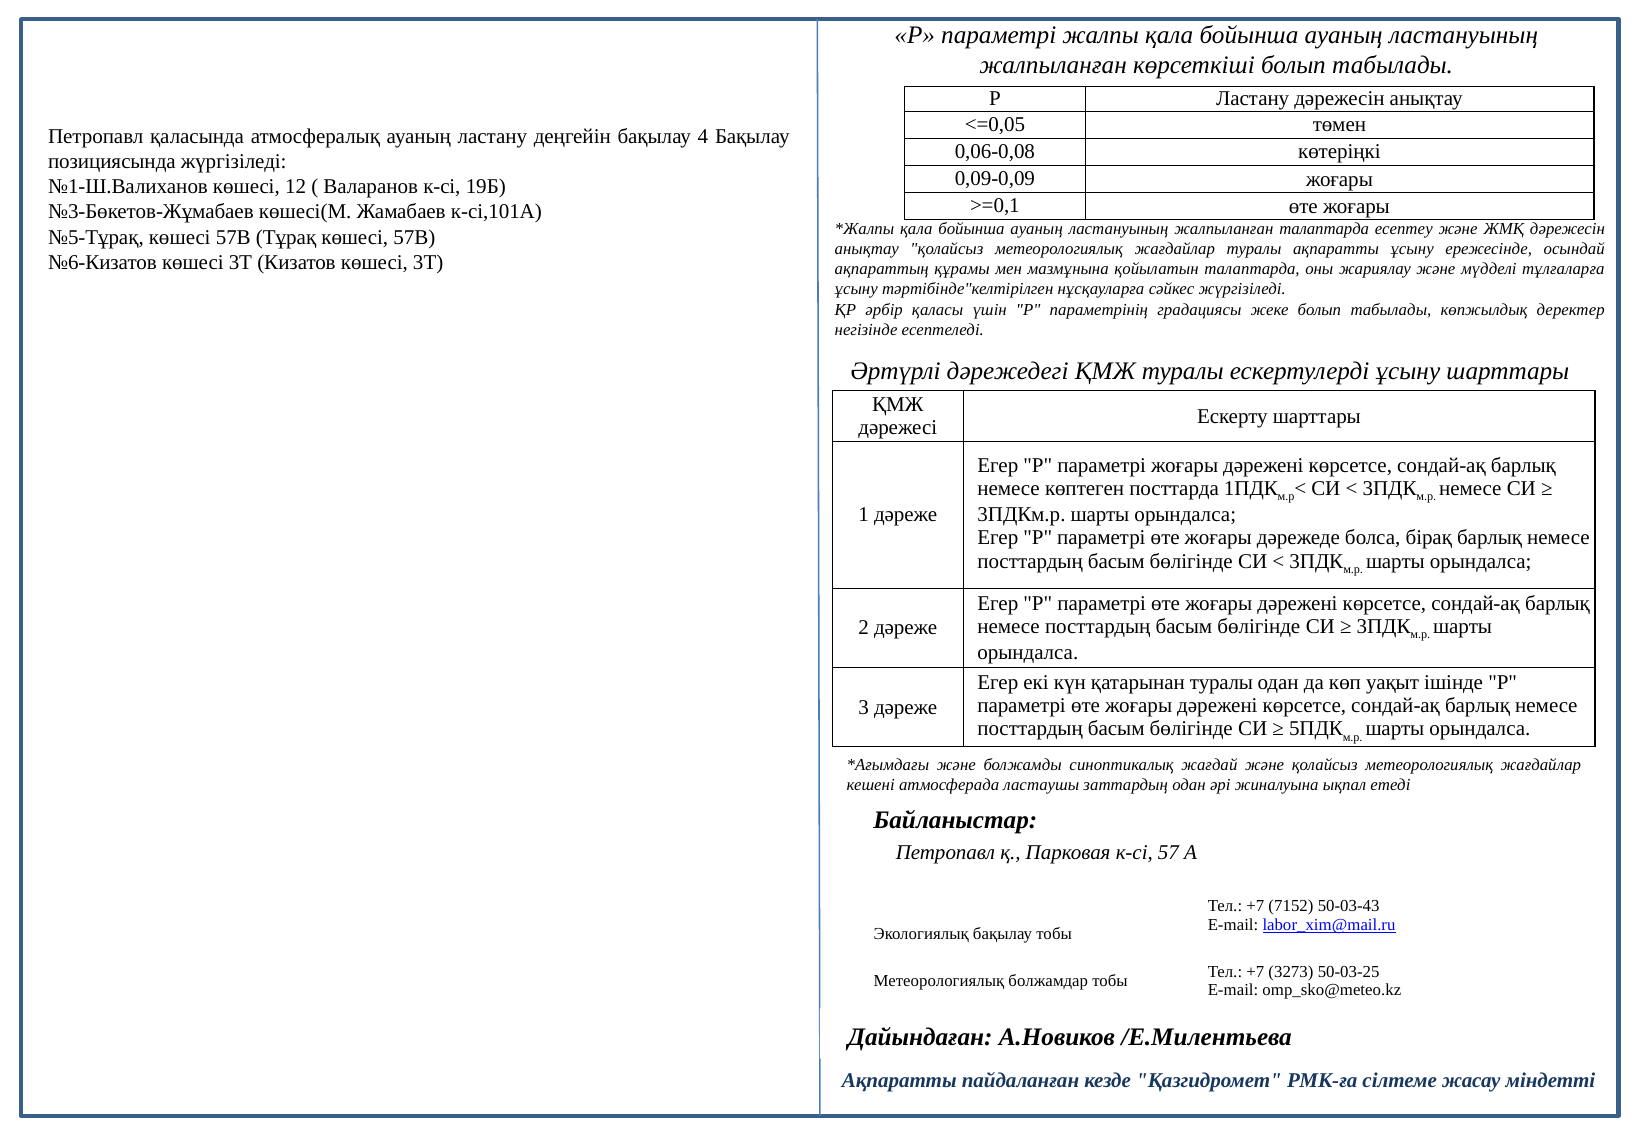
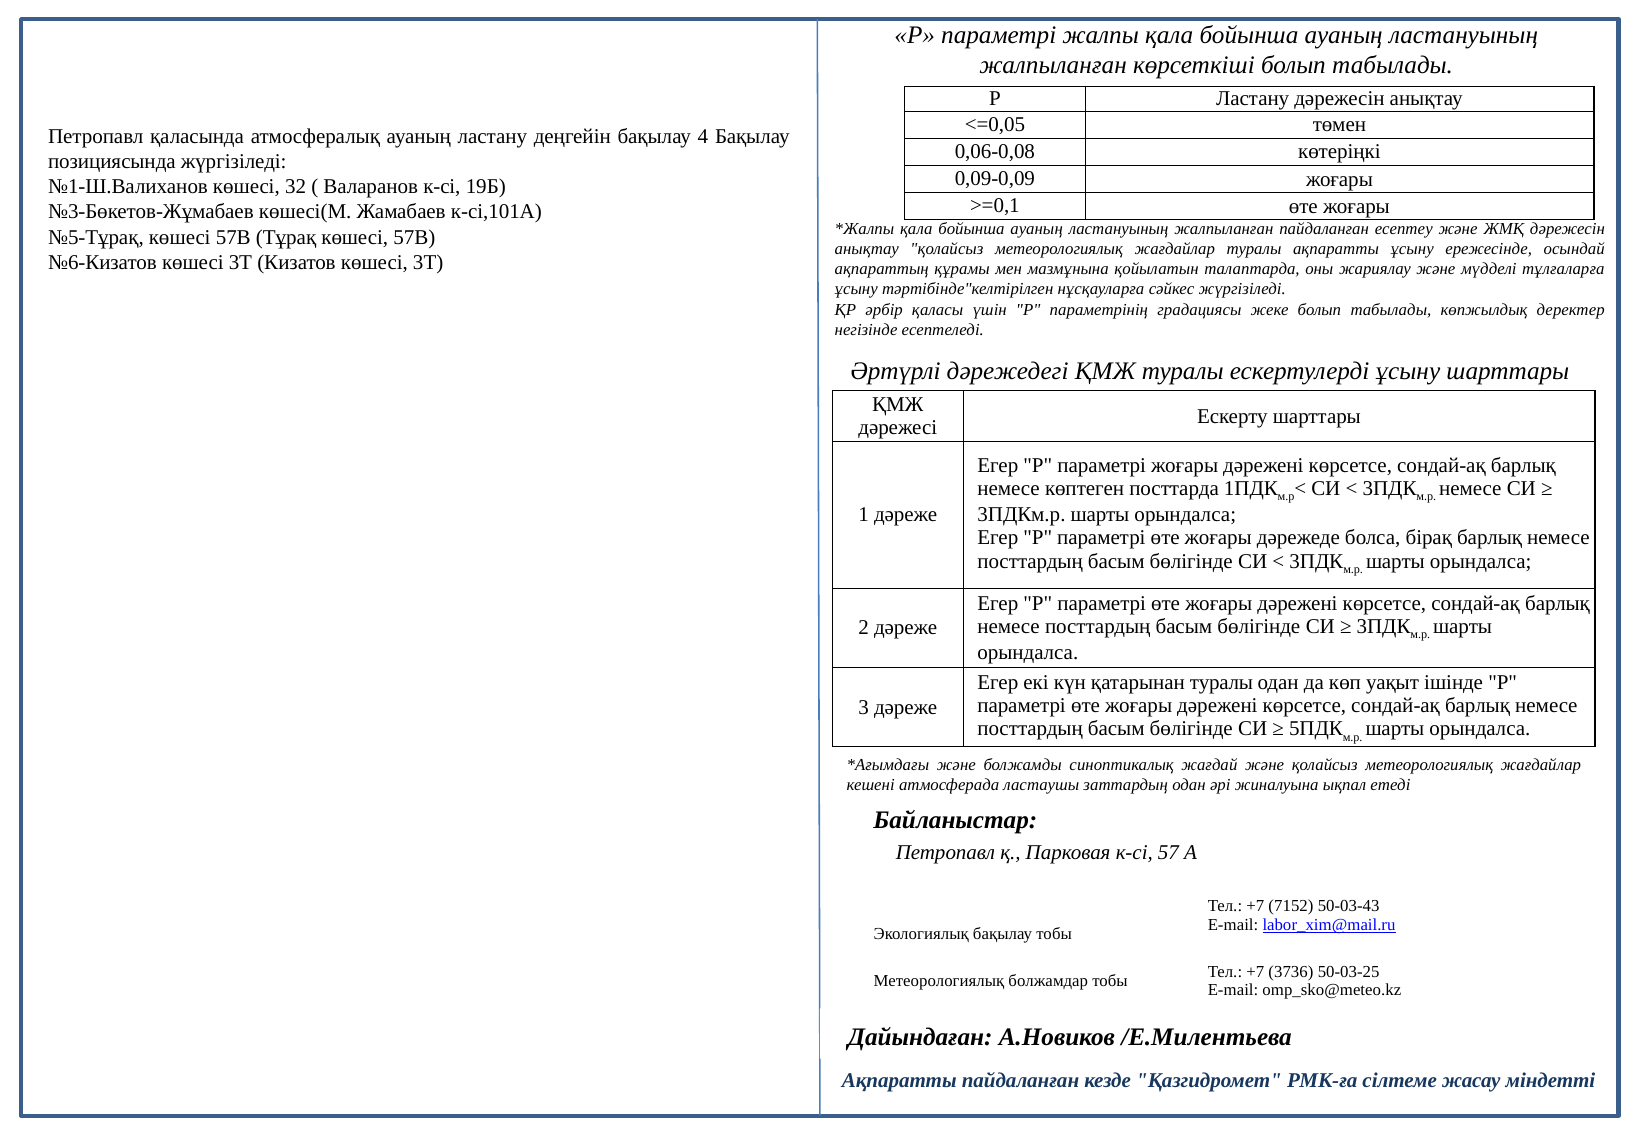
12: 12 -> 32
жалпыланған талаптарда: талаптарда -> пайдаланған
3273: 3273 -> 3736
